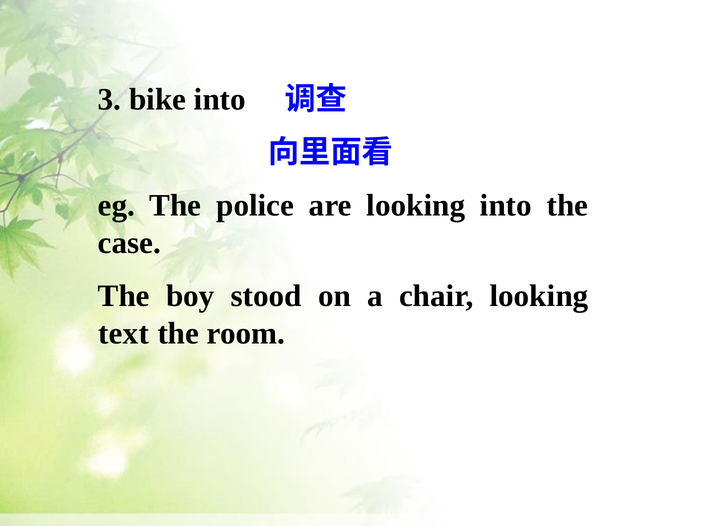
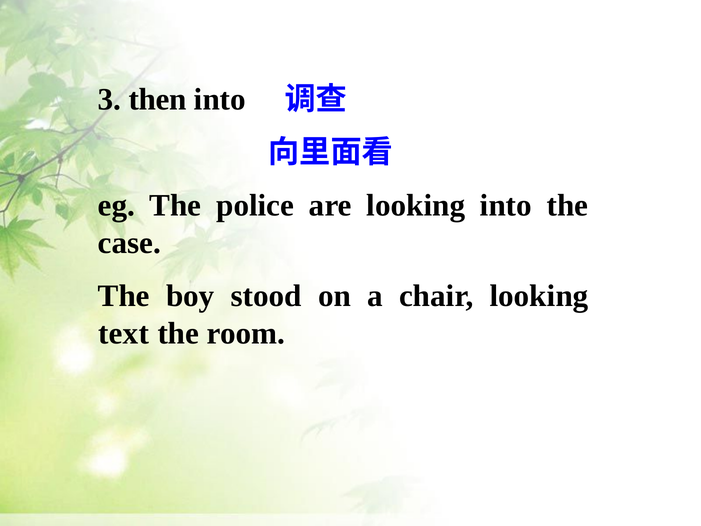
bike: bike -> then
